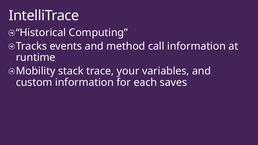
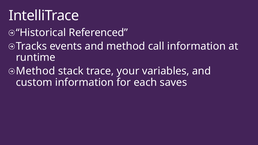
Computing: Computing -> Referenced
Mobility at (36, 71): Mobility -> Method
